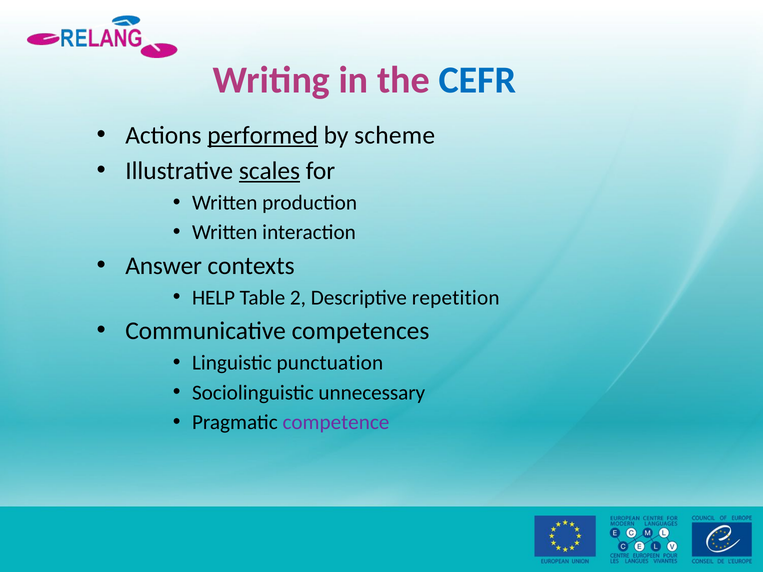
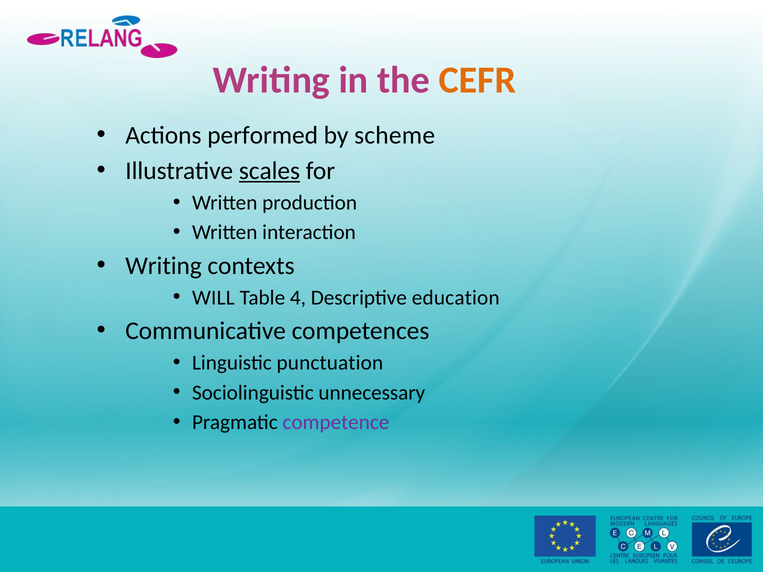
CEFR colour: blue -> orange
performed underline: present -> none
Answer at (164, 266): Answer -> Writing
HELP: HELP -> WILL
2: 2 -> 4
repetition: repetition -> education
